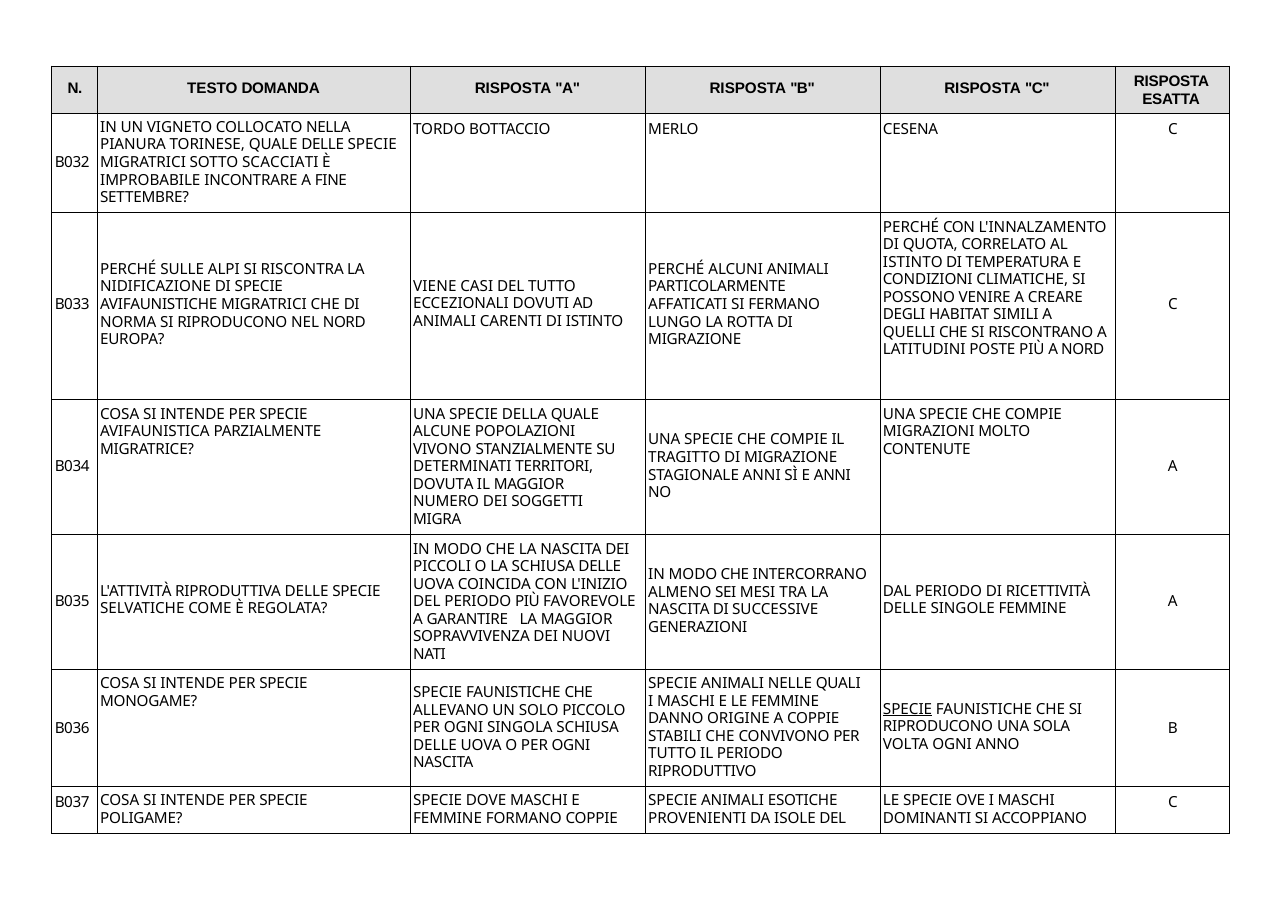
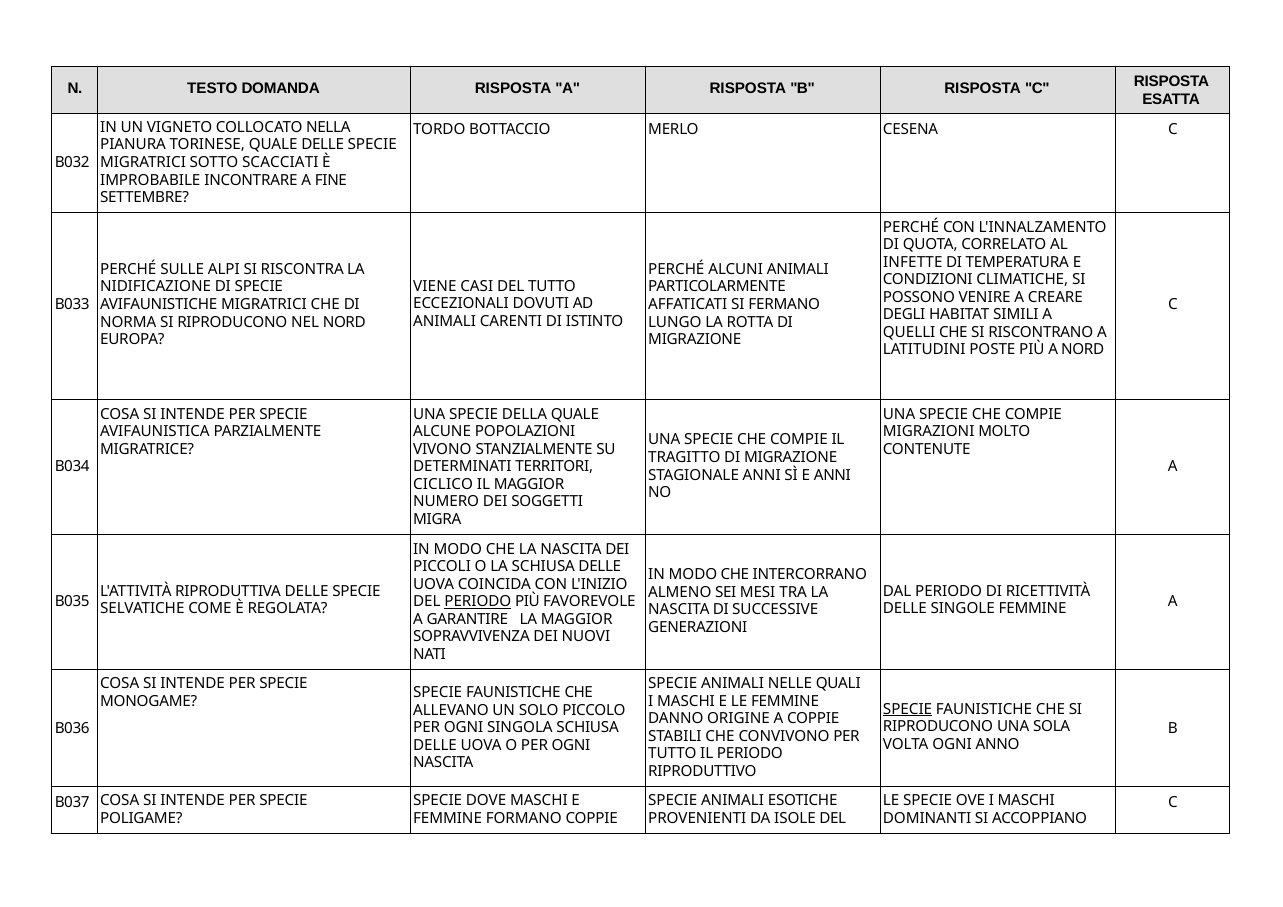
ISTINTO at (913, 262): ISTINTO -> INFETTE
DOVUTA: DOVUTA -> CICLICO
PERIODO at (478, 602) underline: none -> present
